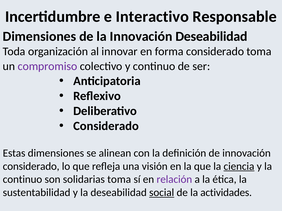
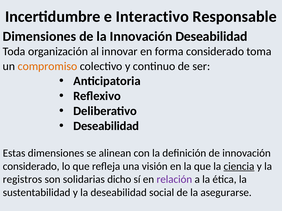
compromiso colour: purple -> orange
Considerado at (106, 126): Considerado -> Deseabilidad
continuo at (22, 180): continuo -> registros
solidarias toma: toma -> dicho
social underline: present -> none
actividades: actividades -> asegurarse
